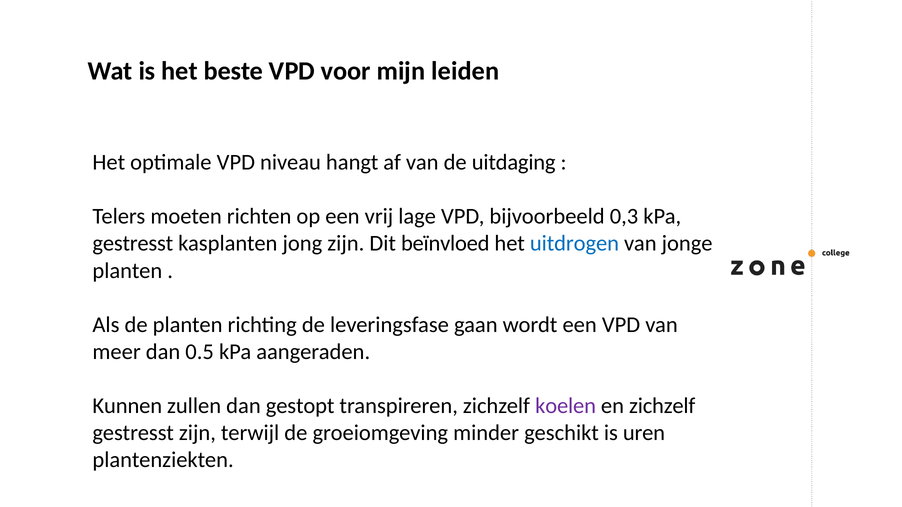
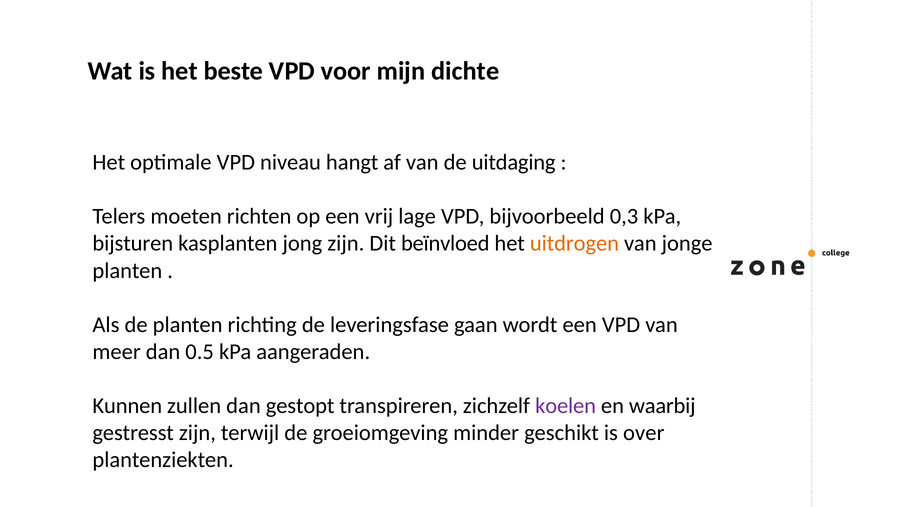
leiden: leiden -> dichte
gestresst at (133, 244): gestresst -> bijsturen
uitdrogen colour: blue -> orange
en zichzelf: zichzelf -> waarbij
uren: uren -> over
